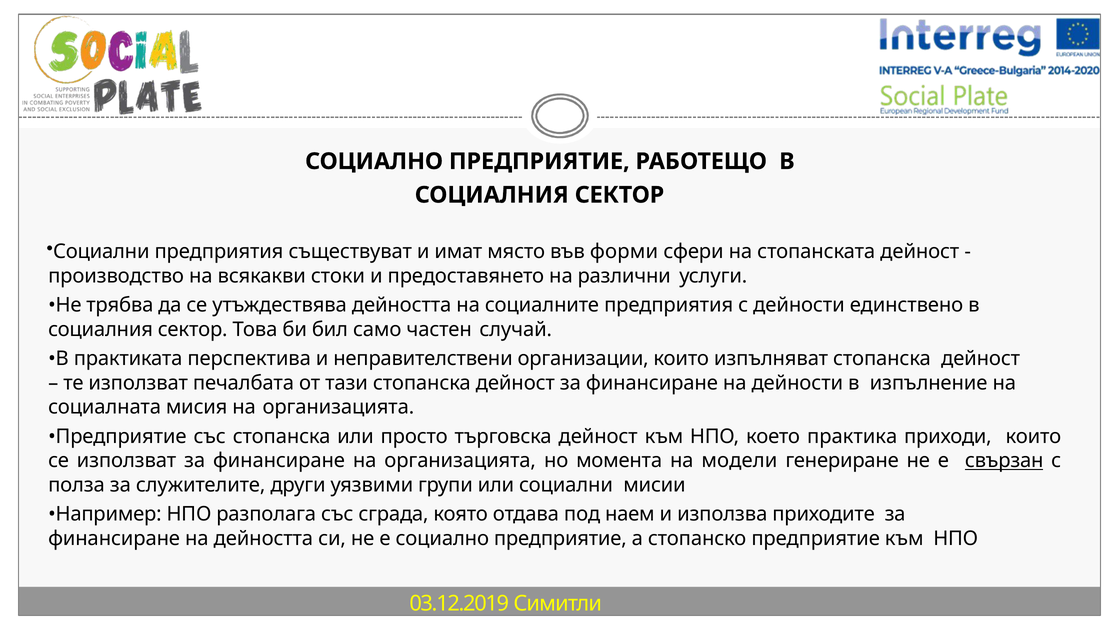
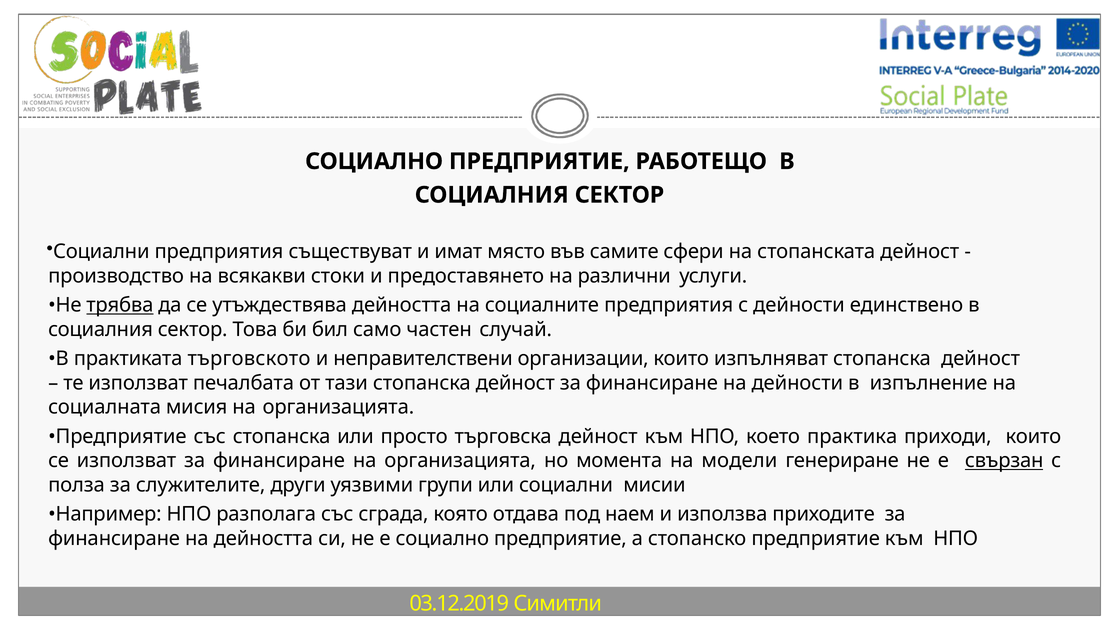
форми: форми -> самите
трябва underline: none -> present
перспектива: перспектива -> търговското
